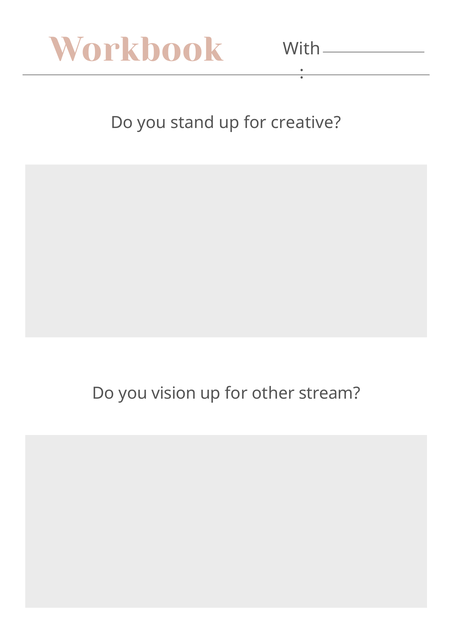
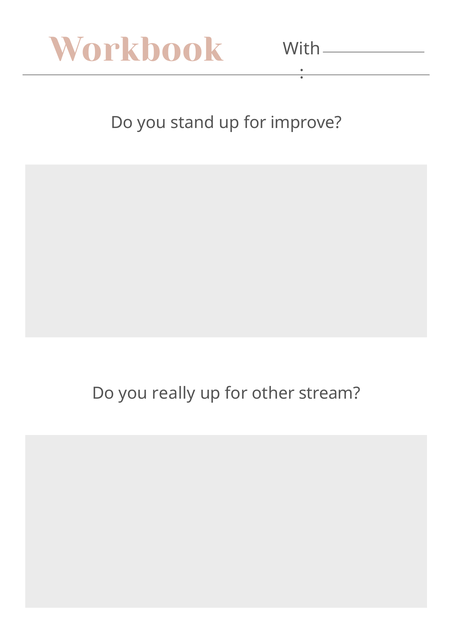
creative: creative -> improve
vision: vision -> really
